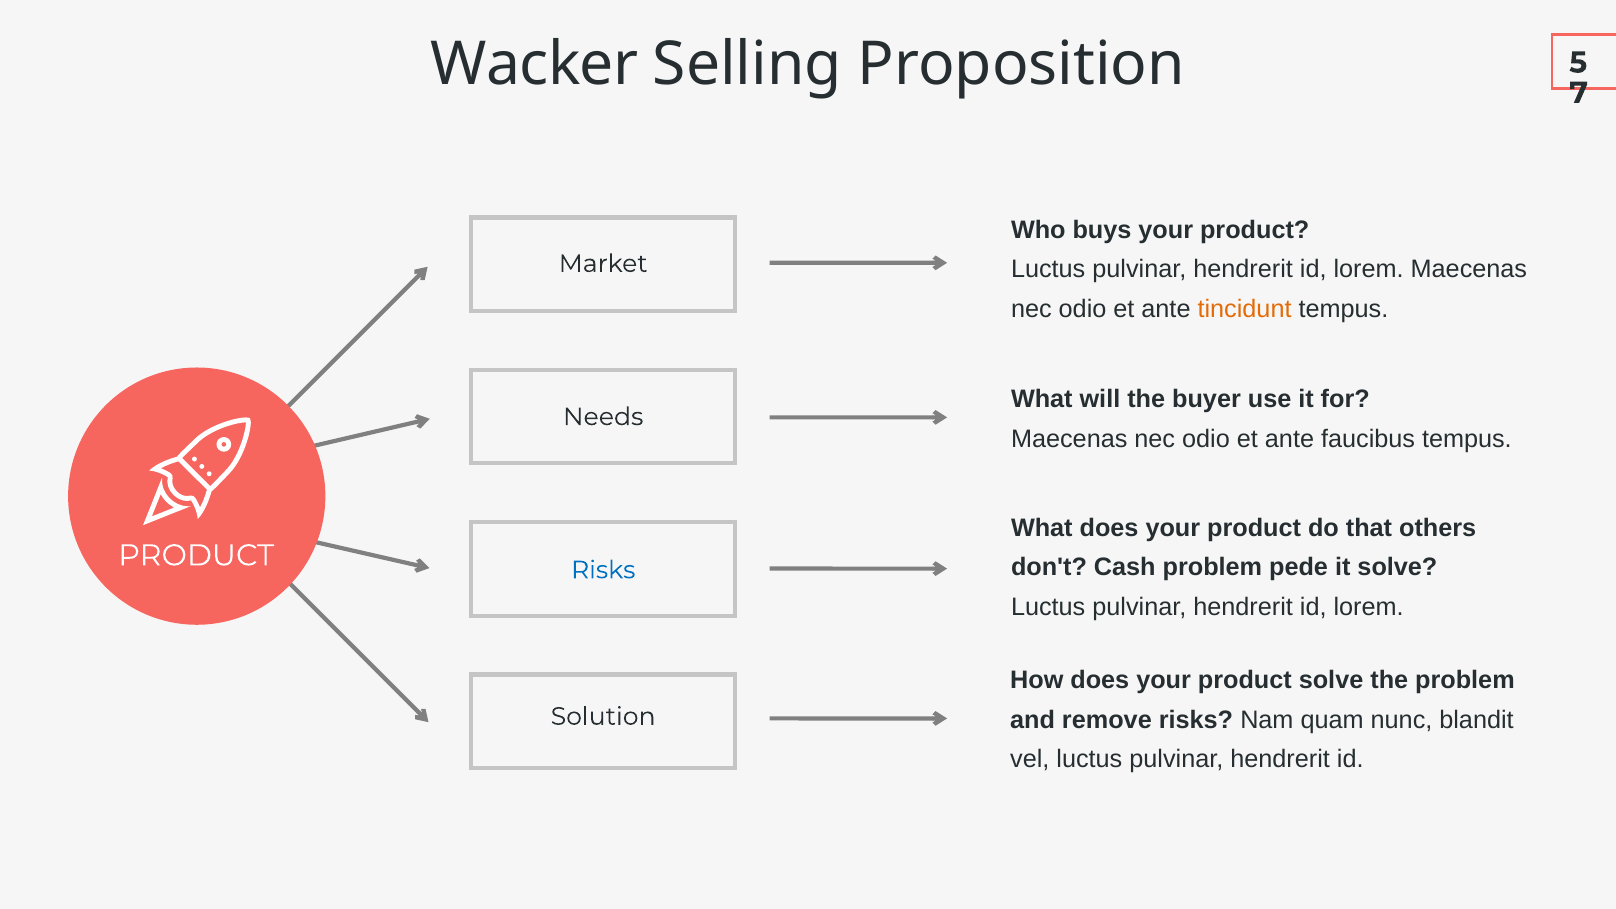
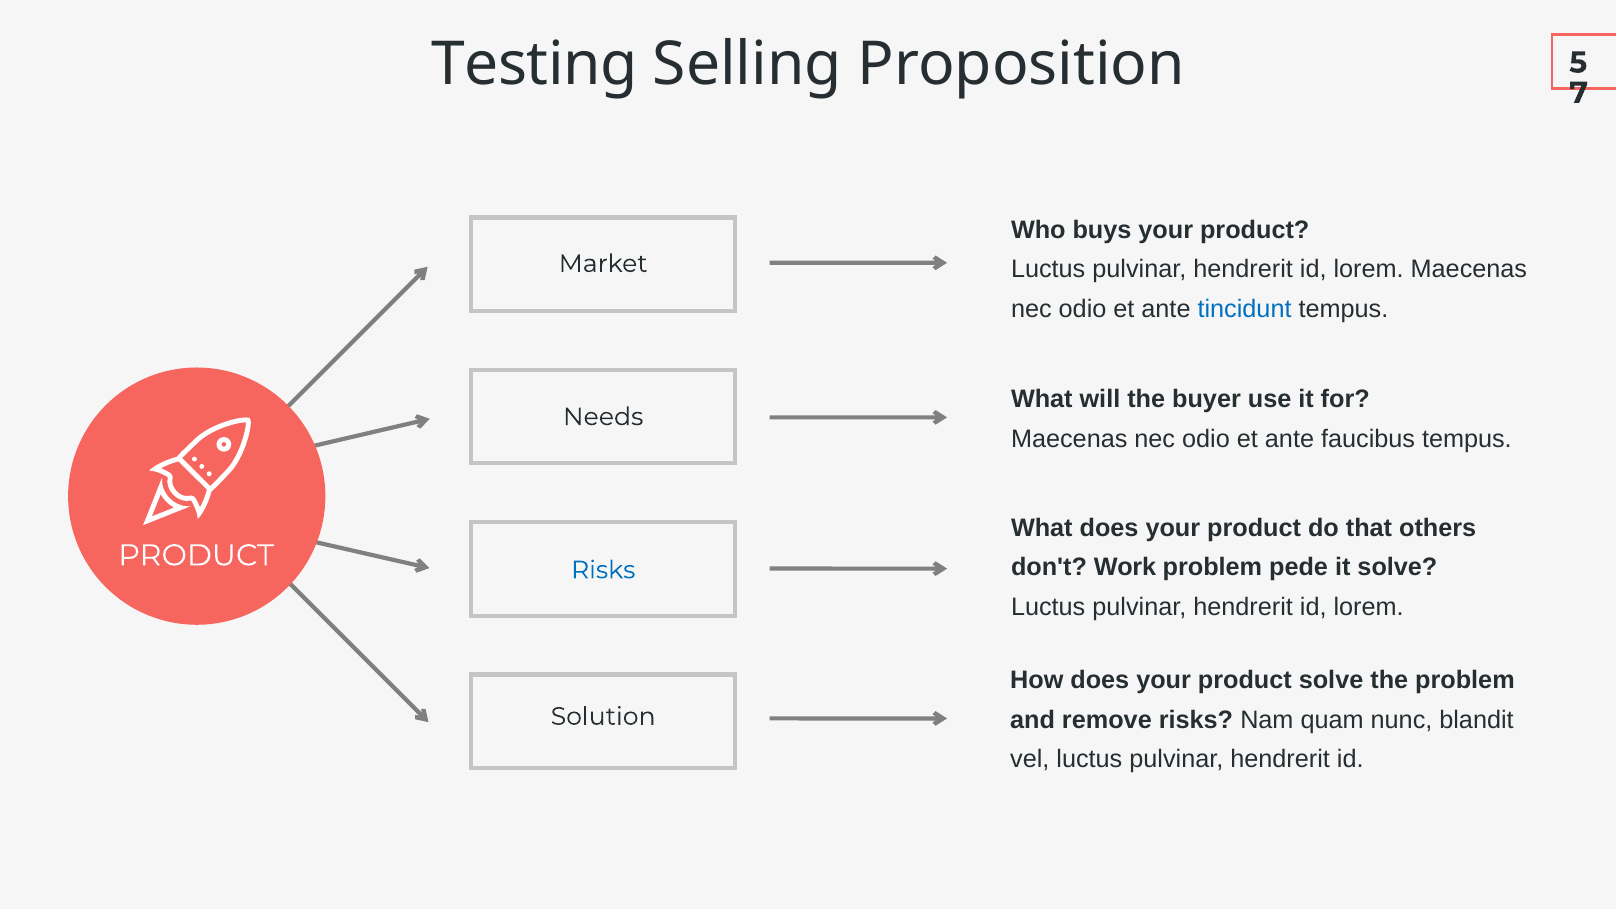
Wacker: Wacker -> Testing
tincidunt colour: orange -> blue
Cash: Cash -> Work
